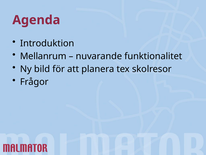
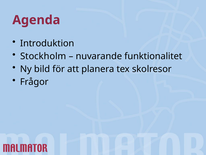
Mellanrum: Mellanrum -> Stockholm
